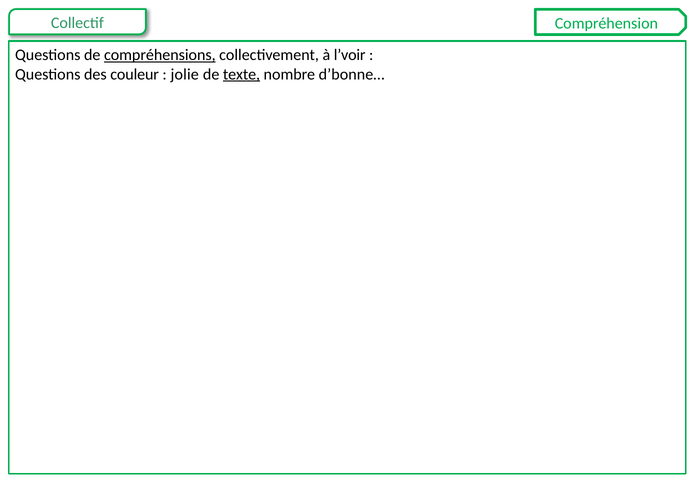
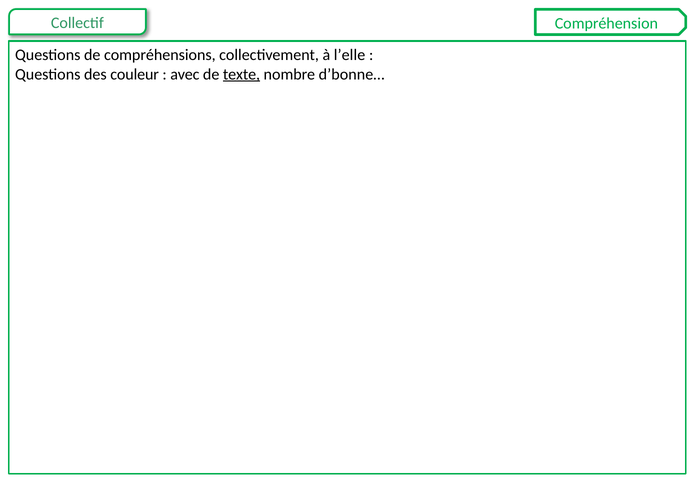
compréhensions underline: present -> none
l’voir: l’voir -> l’elle
jolie: jolie -> avec
